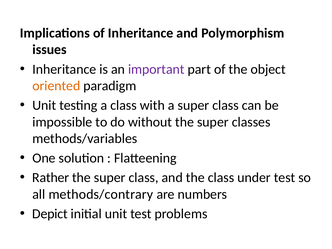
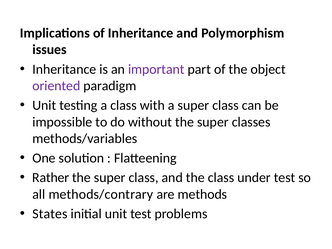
oriented colour: orange -> purple
numbers: numbers -> methods
Depict: Depict -> States
